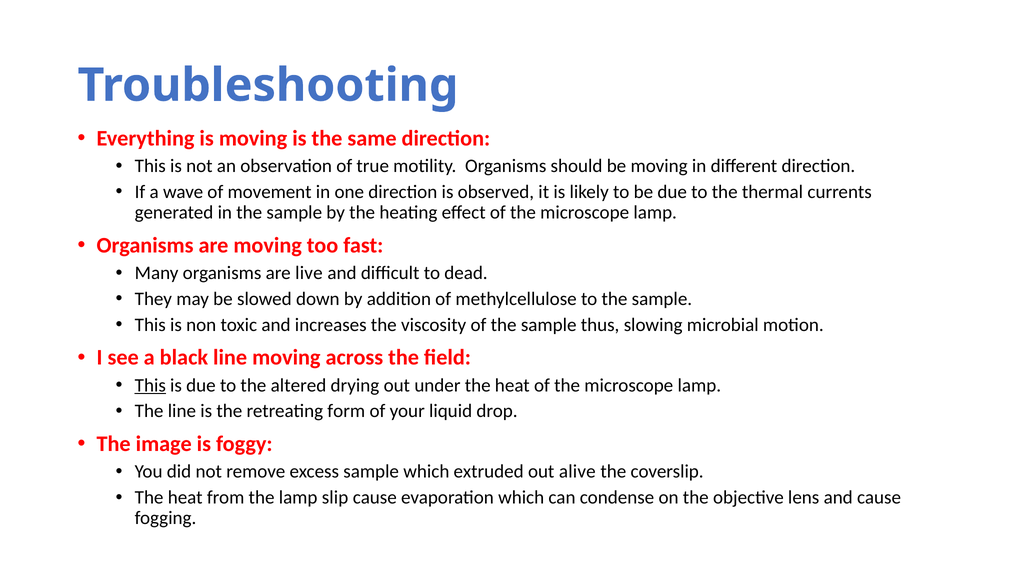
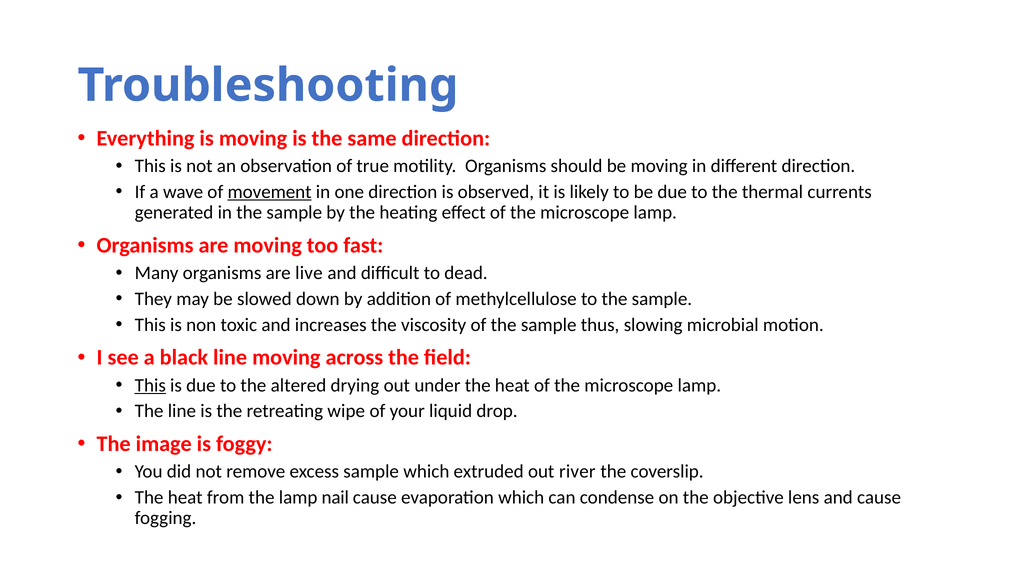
movement underline: none -> present
form: form -> wipe
alive: alive -> river
slip: slip -> nail
